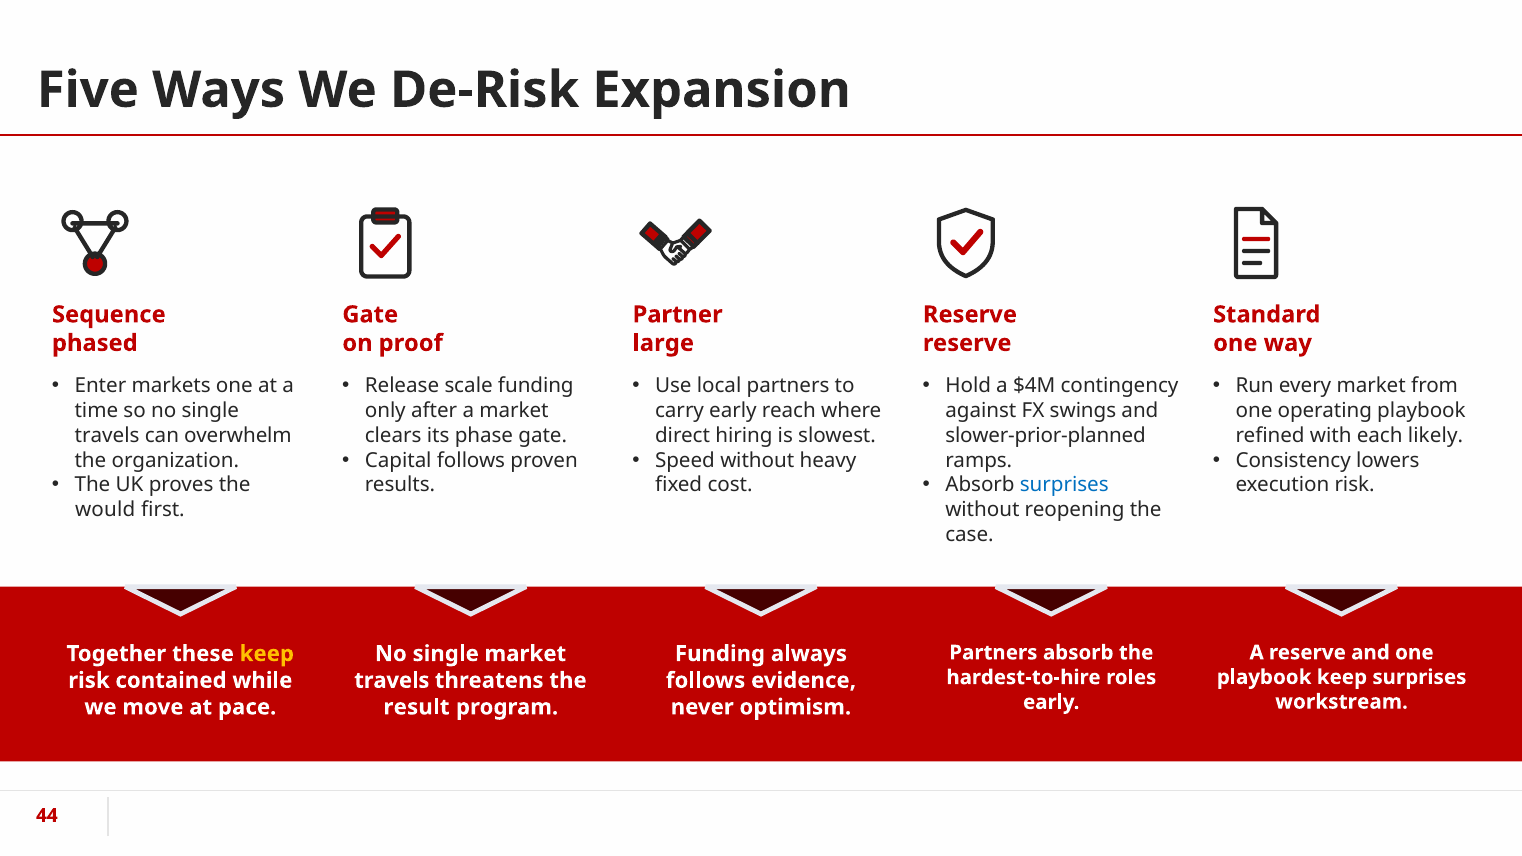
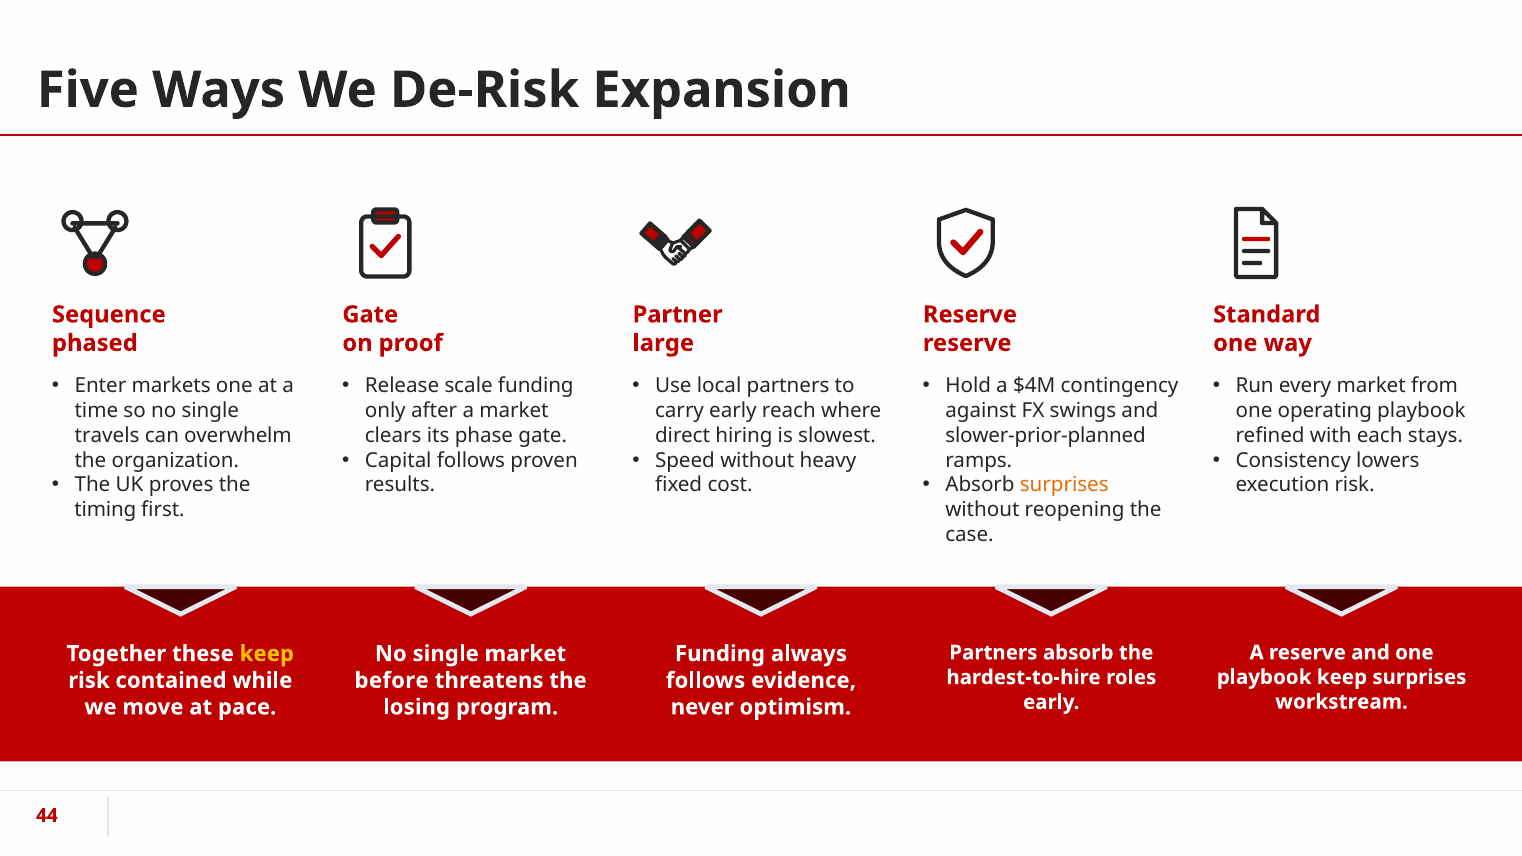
likely: likely -> stays
surprises at (1064, 485) colour: blue -> orange
would: would -> timing
travels at (392, 681): travels -> before
result: result -> losing
